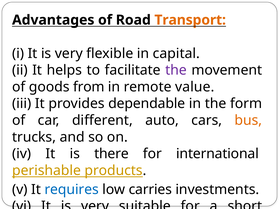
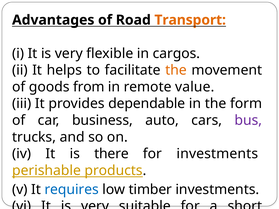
capital: capital -> cargos
the at (176, 70) colour: purple -> orange
different: different -> business
bus colour: orange -> purple
for international: international -> investments
carries: carries -> timber
